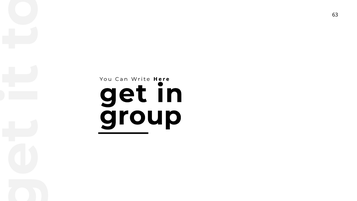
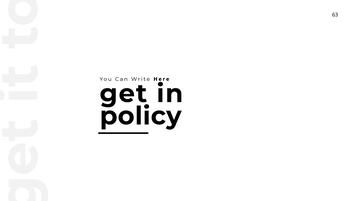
group: group -> policy
